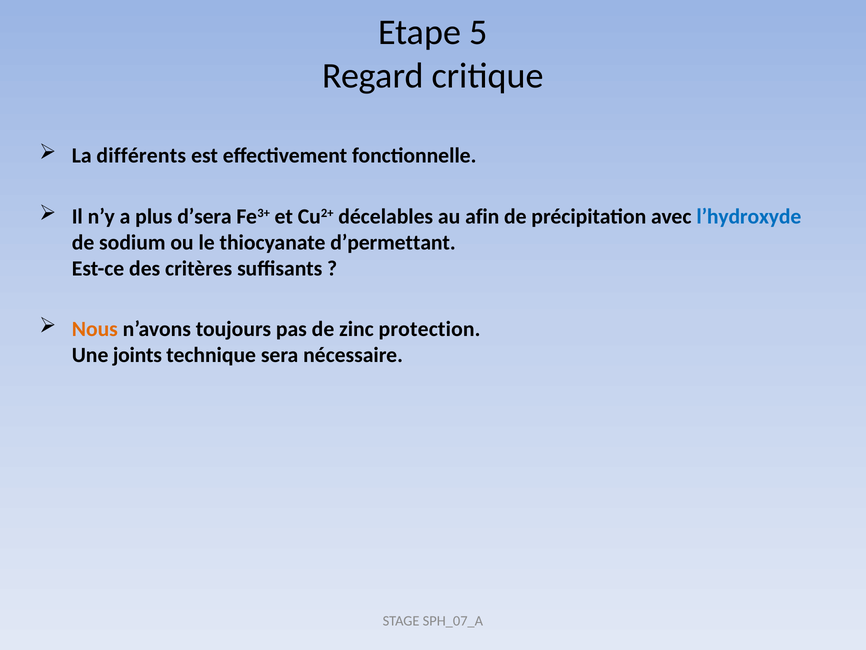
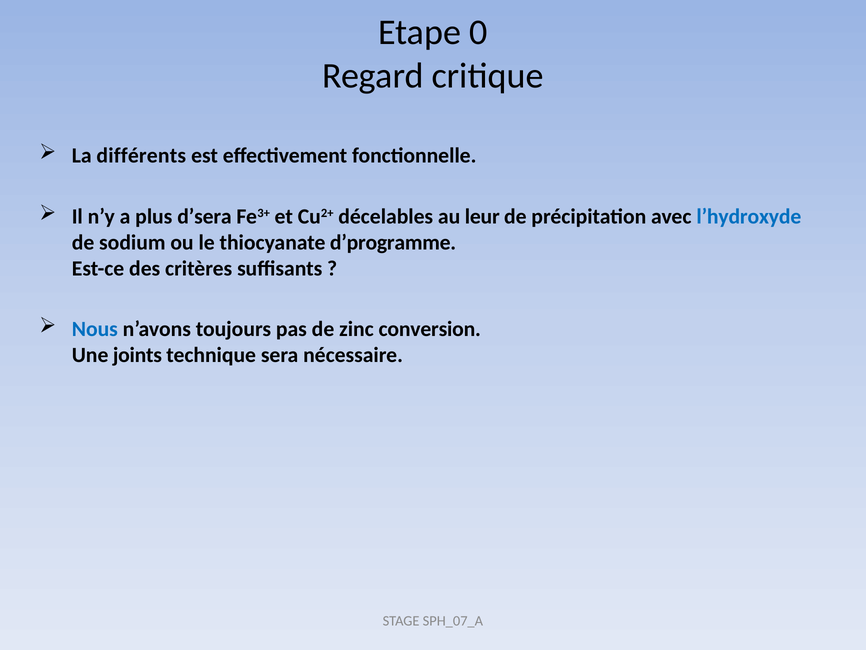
5: 5 -> 0
afin: afin -> leur
d’permettant: d’permettant -> d’programme
Nous colour: orange -> blue
protection: protection -> conversion
